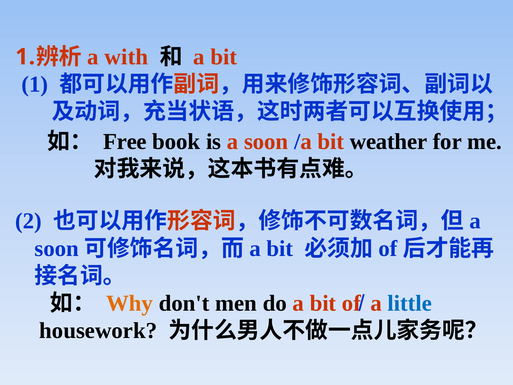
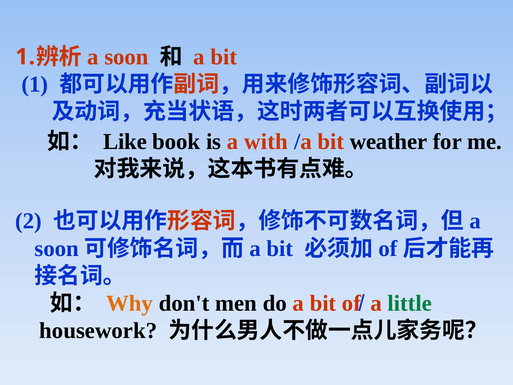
with at (126, 57): with -> soon
Free: Free -> Like
is a soon: soon -> with
little colour: blue -> green
